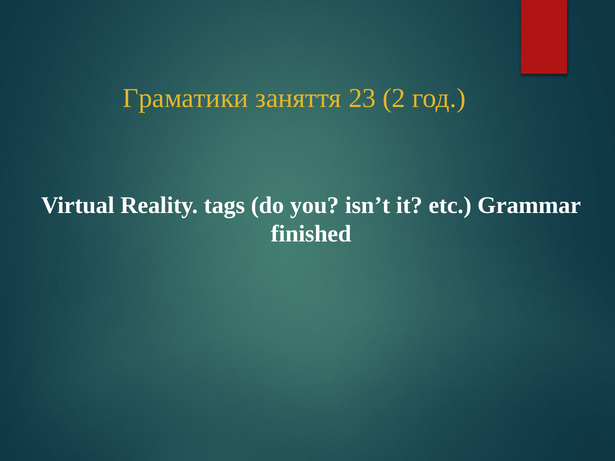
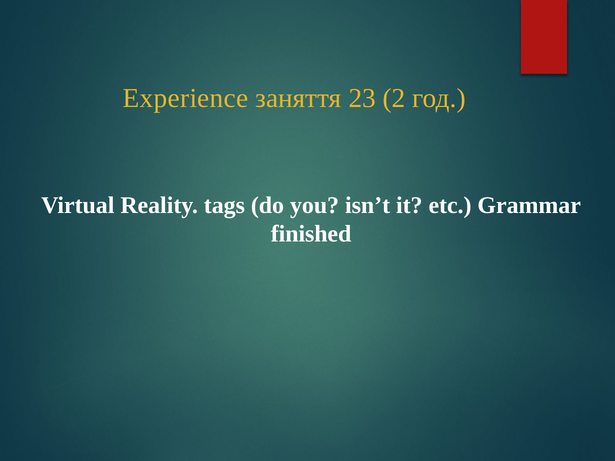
Граматики: Граматики -> Experience
